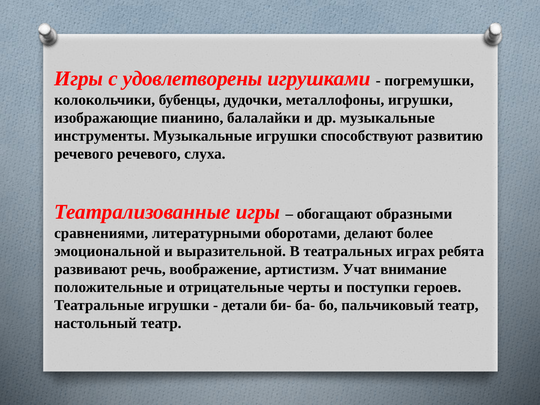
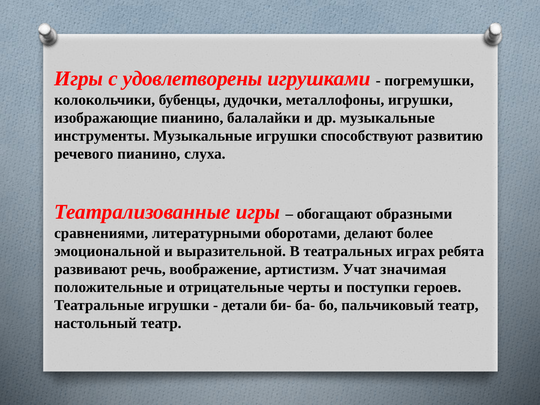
речевого речевого: речевого -> пианино
внимание: внимание -> значимая
